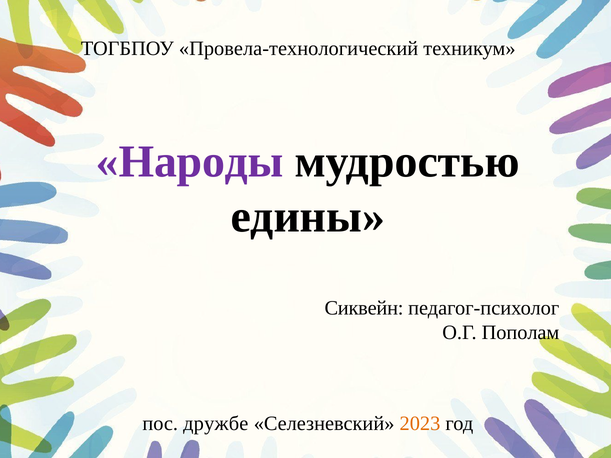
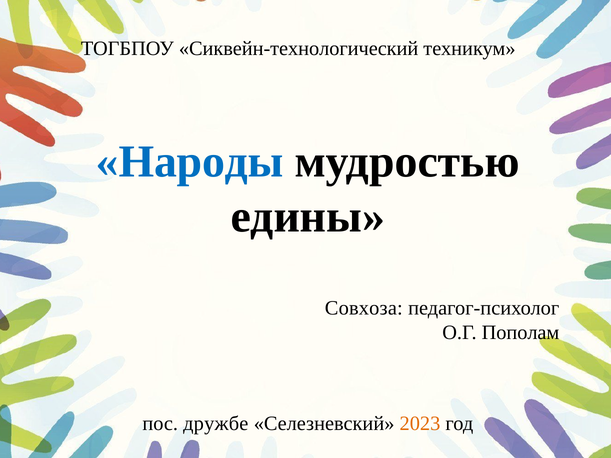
Провела-технологический: Провела-технологический -> Сиквейн-технологический
Народы colour: purple -> blue
Сиквейн: Сиквейн -> Совхоза
